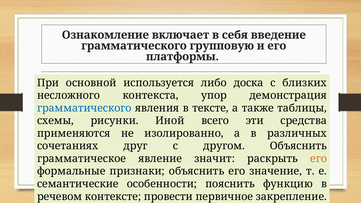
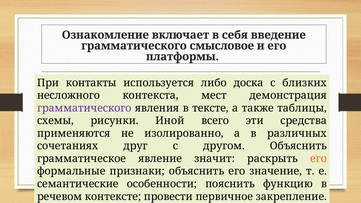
групповую: групповую -> смысловое
основной: основной -> контакты
упор: упор -> мест
грамматического at (84, 108) colour: blue -> purple
